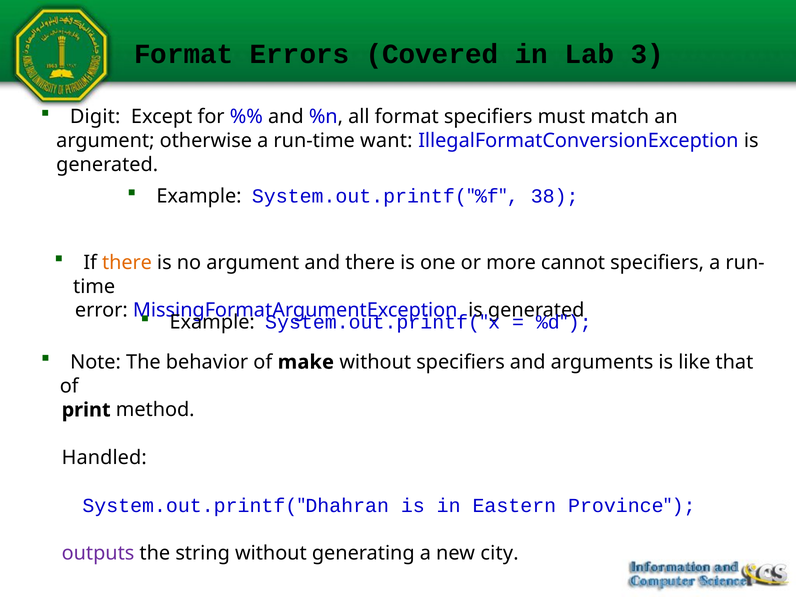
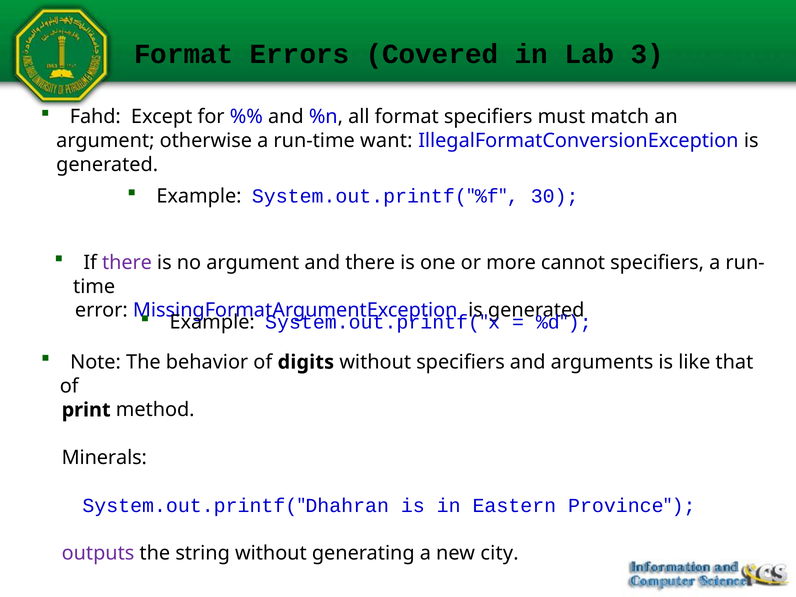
Digit: Digit -> Fahd
38: 38 -> 30
there at (127, 263) colour: orange -> purple
make: make -> digits
Handled: Handled -> Minerals
